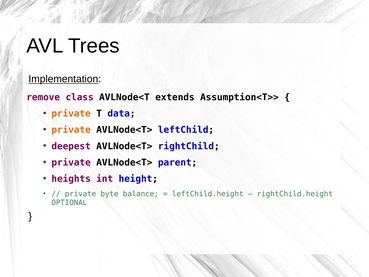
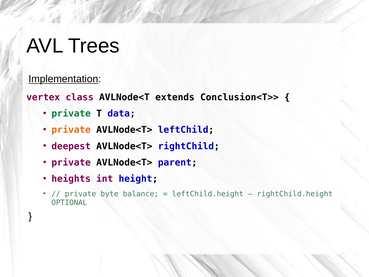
remove: remove -> vertex
Assumption<T>>: Assumption<T>> -> Conclusion<T>>
private at (71, 113) colour: orange -> green
